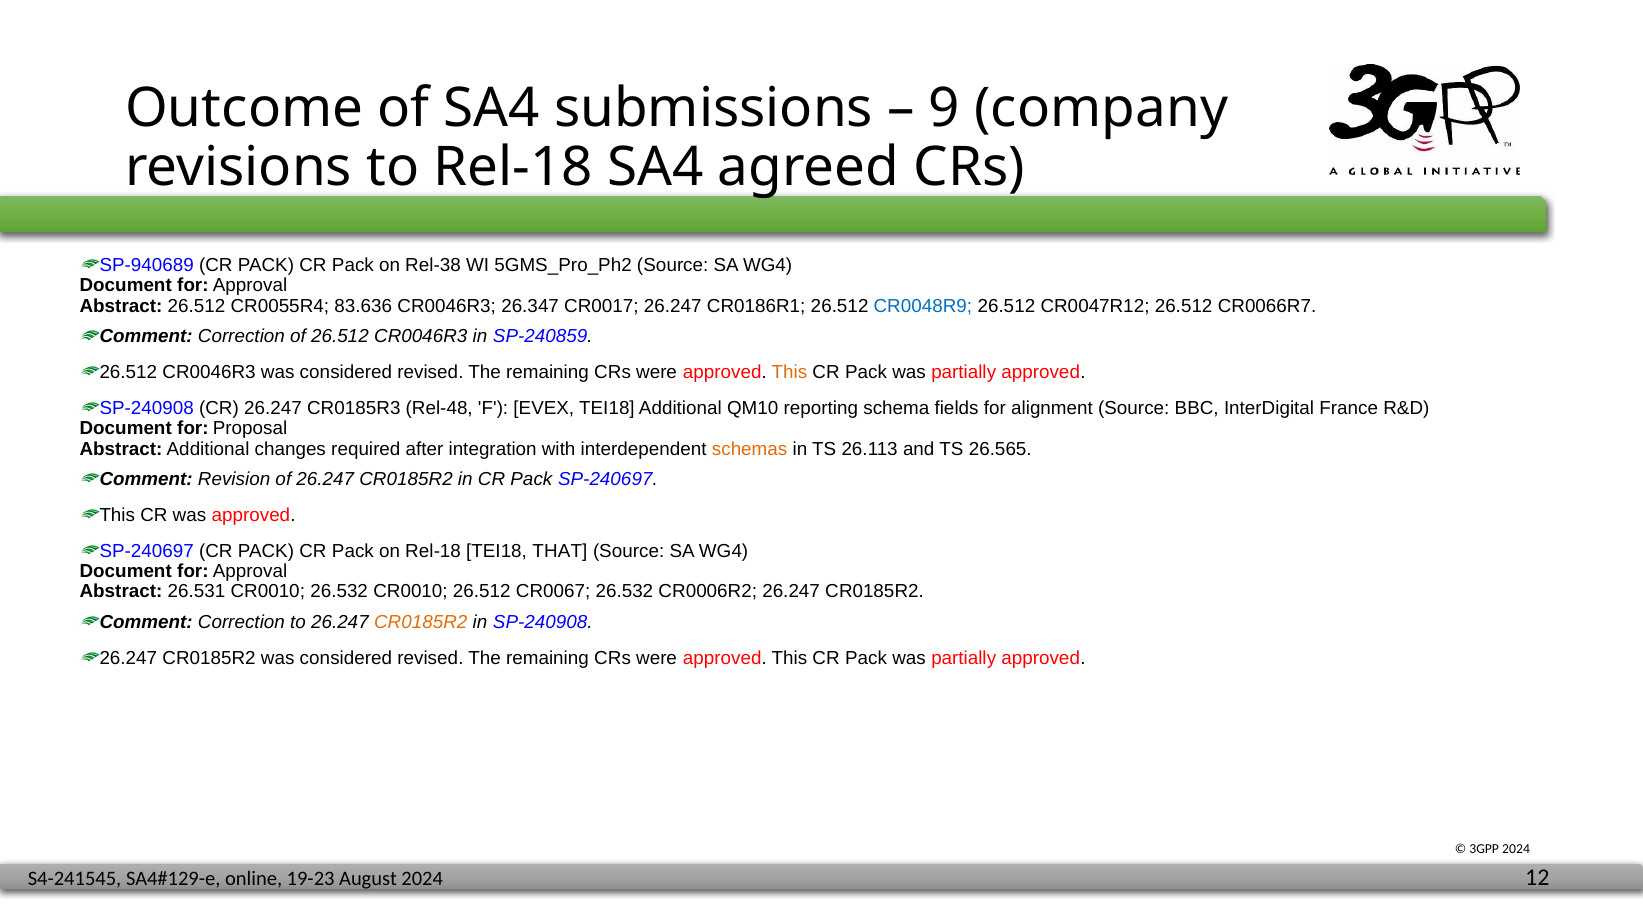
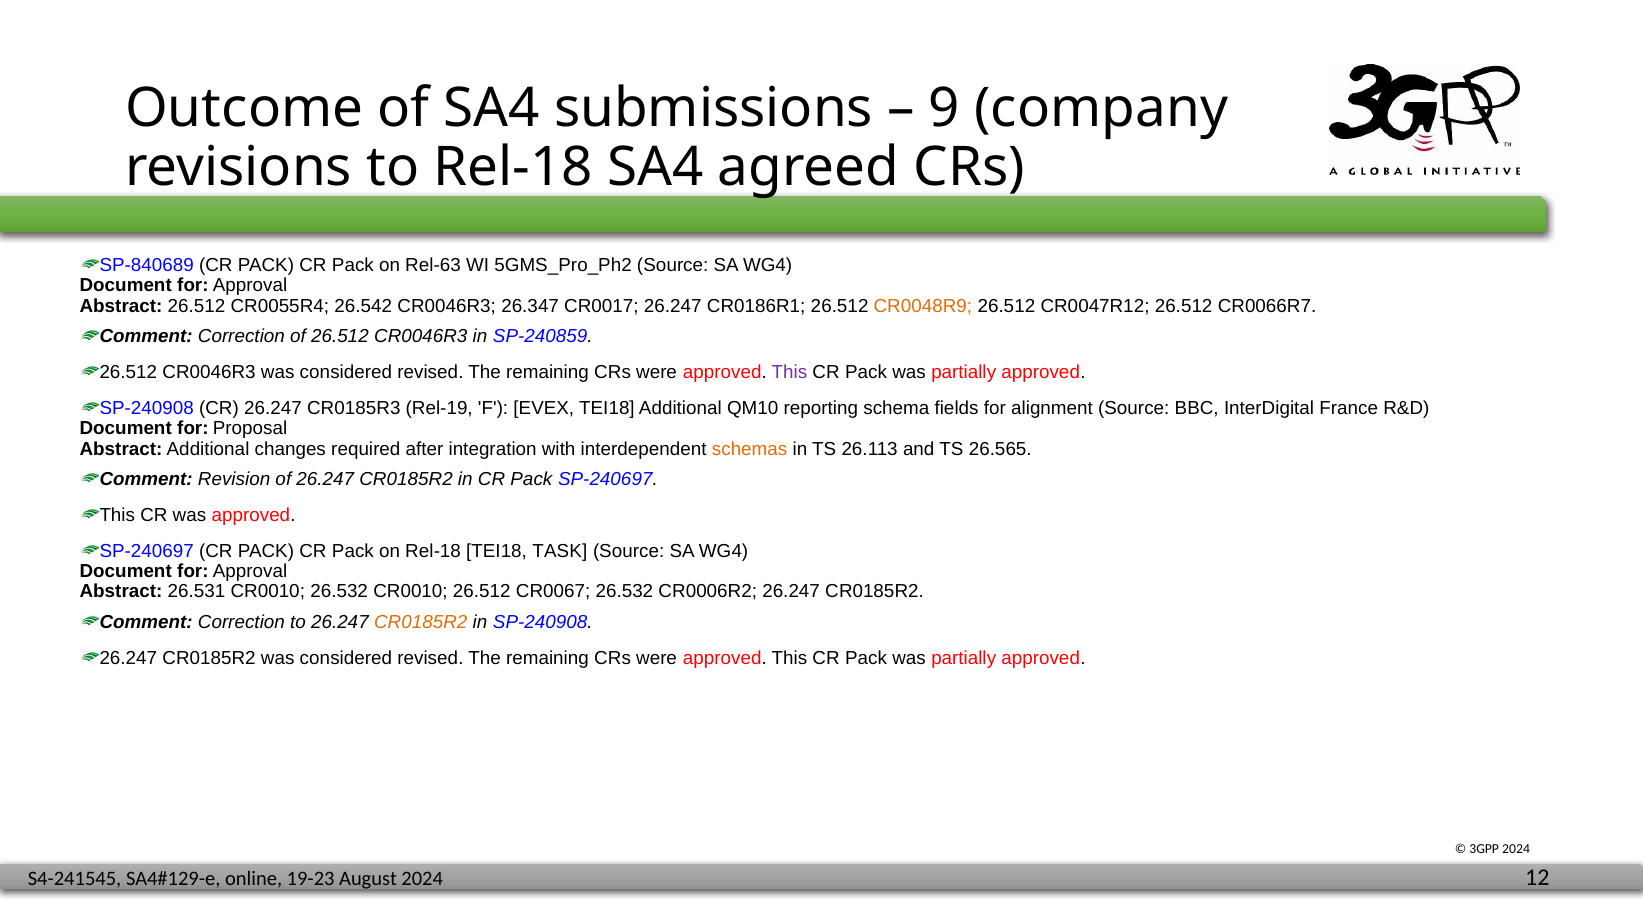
SP-940689: SP-940689 -> SP-840689
Rel-38: Rel-38 -> Rel-63
83.636: 83.636 -> 26.542
CR0048R9 colour: blue -> orange
This at (789, 372) colour: orange -> purple
Rel-48: Rel-48 -> Rel-19
THAT: THAT -> TASK
